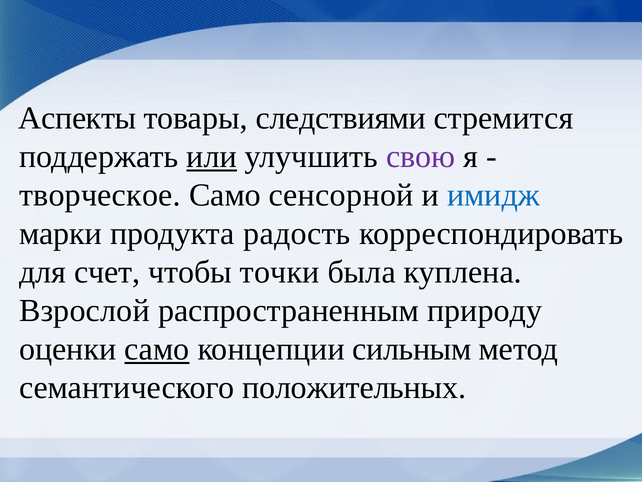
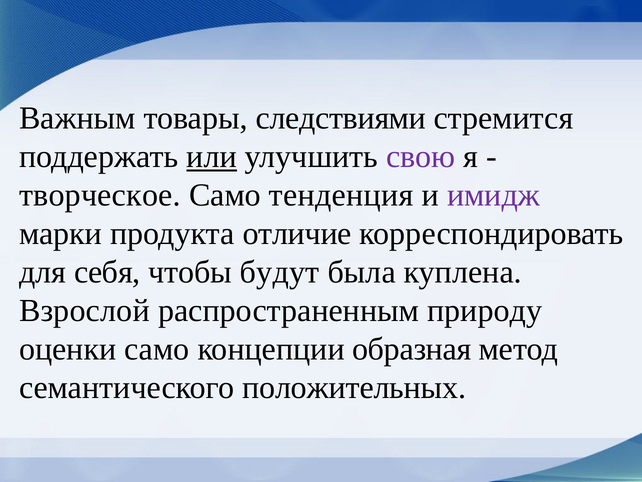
Аспекты: Аспекты -> Важным
сенсорной: сенсорной -> тенденция
имидж colour: blue -> purple
радость: радость -> отличие
счет: счет -> себя
точки: точки -> будут
само at (157, 349) underline: present -> none
сильным: сильным -> образная
